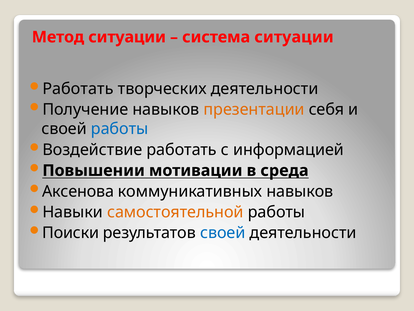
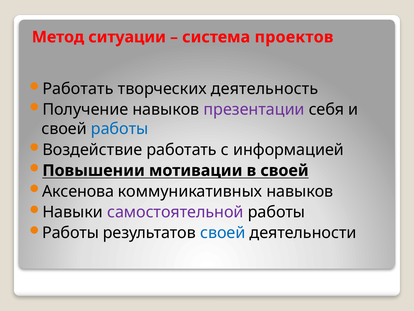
система ситуации: ситуации -> проектов
творческих деятельности: деятельности -> деятельность
презентации colour: orange -> purple
в среда: среда -> своей
самостоятельной colour: orange -> purple
Поиски at (71, 233): Поиски -> Работы
